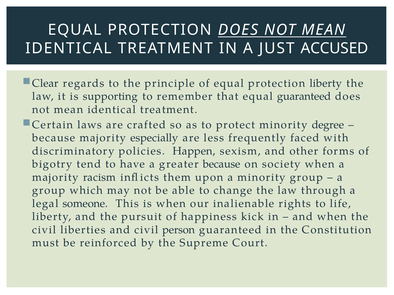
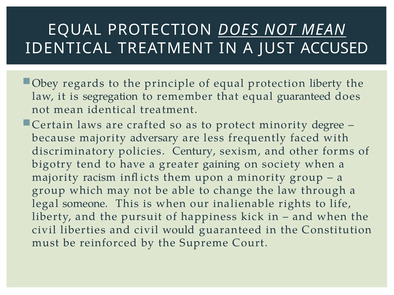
Clear: Clear -> Obey
supporting: supporting -> segregation
especially: especially -> adversary
Happen: Happen -> Century
greater because: because -> gaining
person: person -> would
